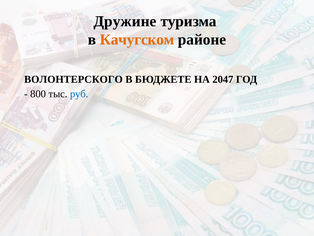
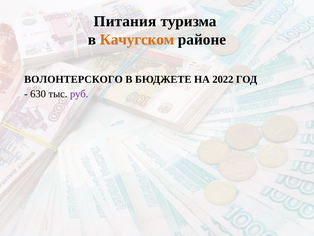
Дружине: Дружине -> Питания
2047: 2047 -> 2022
800: 800 -> 630
руб colour: blue -> purple
